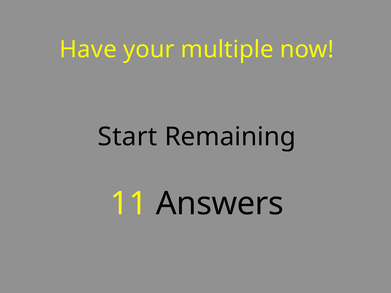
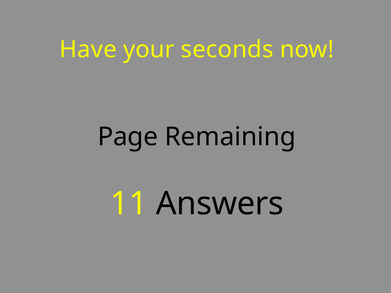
multiple: multiple -> seconds
Start: Start -> Page
